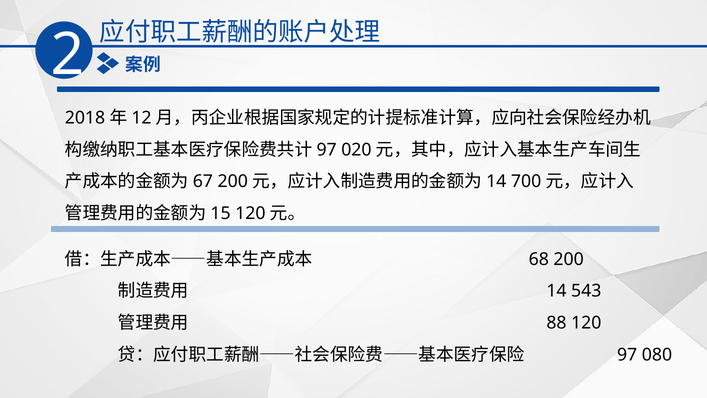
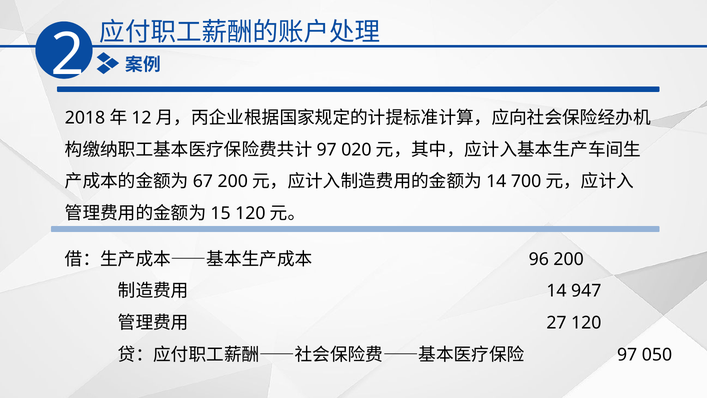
68: 68 -> 96
543: 543 -> 947
88: 88 -> 27
080: 080 -> 050
